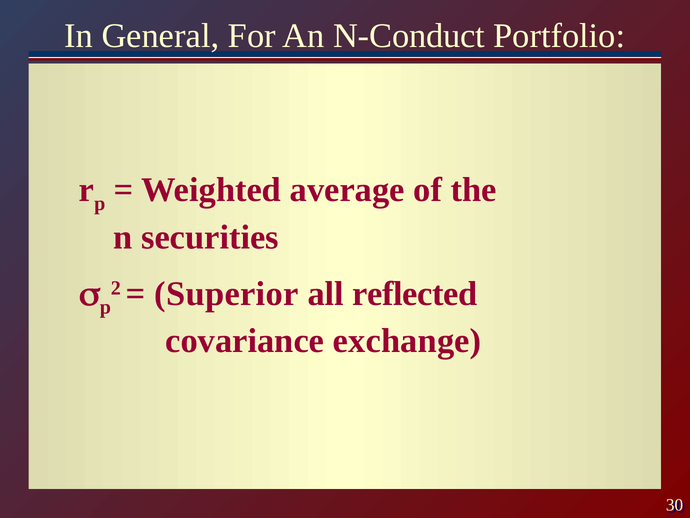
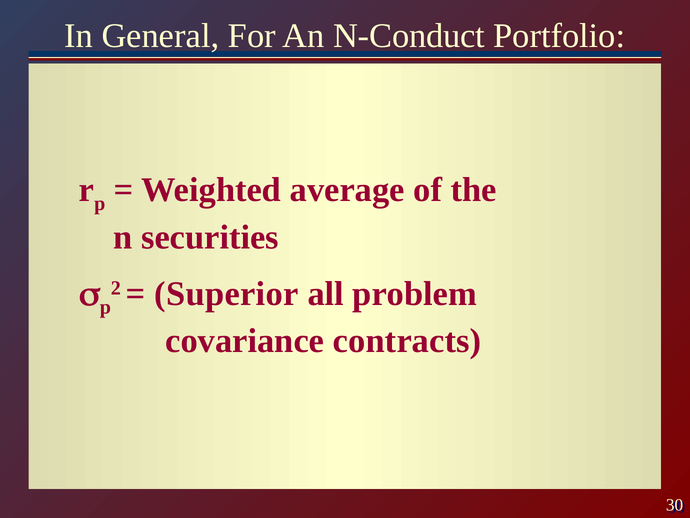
reflected: reflected -> problem
exchange: exchange -> contracts
